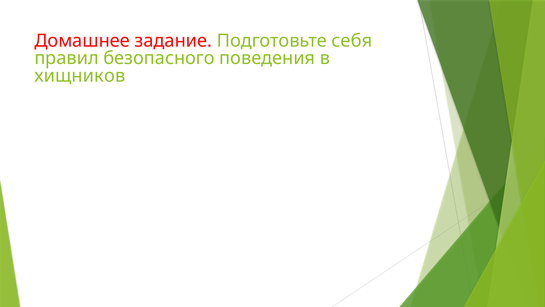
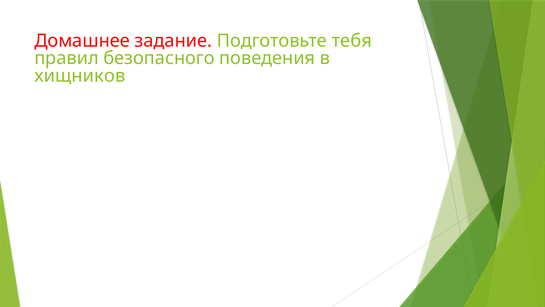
себя: себя -> тебя
